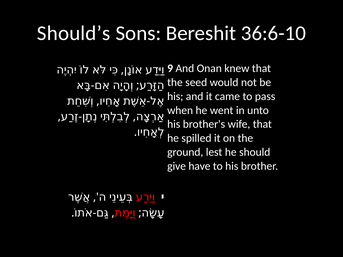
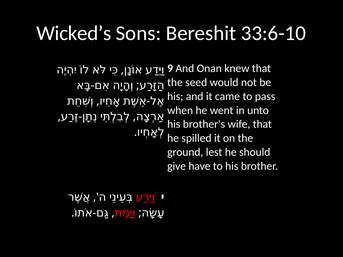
Should’s: Should’s -> Wicked’s
36:6-10: 36:6-10 -> 33:6-10
